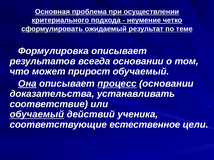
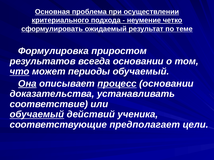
Формулировка описывает: описывает -> приростом
что underline: none -> present
прирост: прирост -> периоды
естественное: естественное -> предполагает
